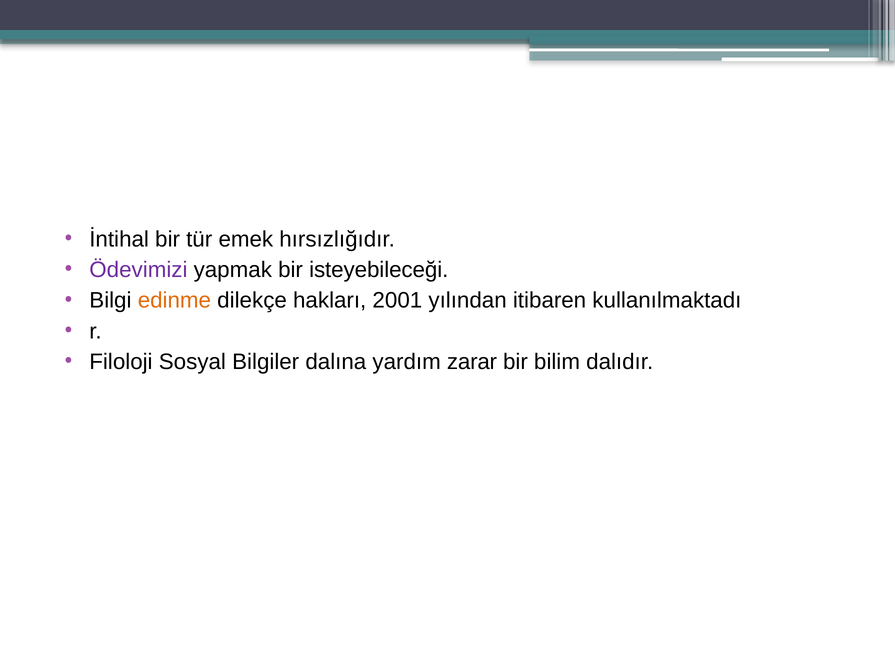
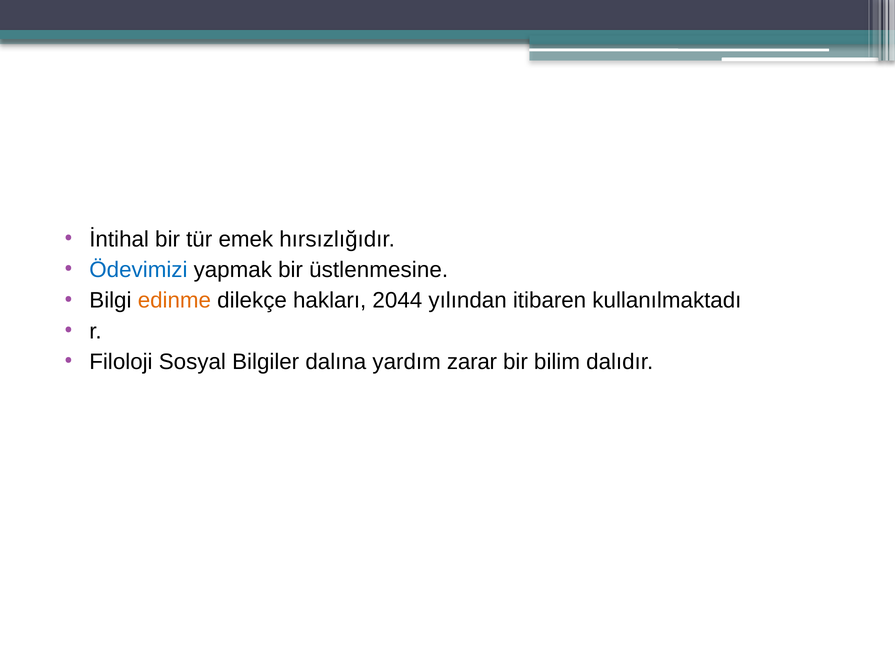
Ödevimizi colour: purple -> blue
isteyebileceği: isteyebileceği -> üstlenmesine
2001: 2001 -> 2044
